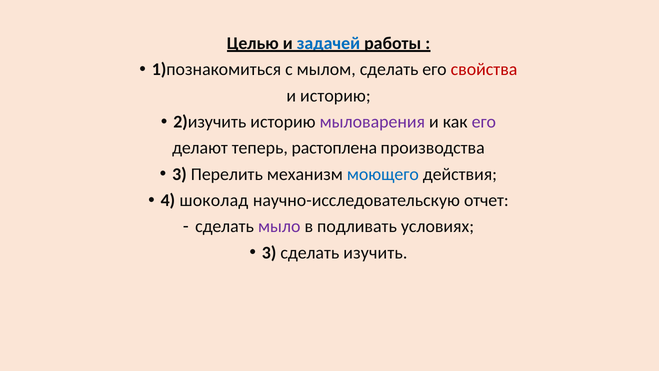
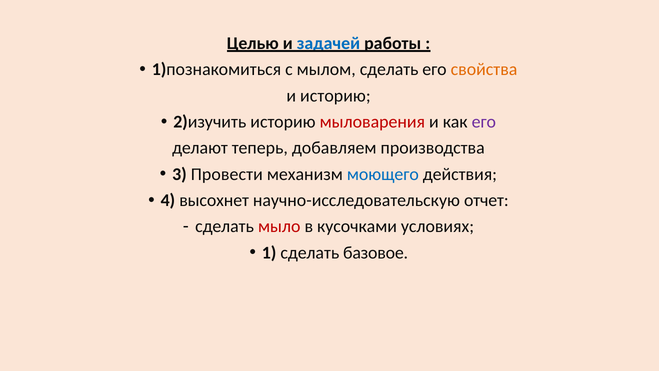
свойства colour: red -> orange
мыловарения colour: purple -> red
растоплена: растоплена -> добавляем
Перелить: Перелить -> Провести
шоколад: шоколад -> высохнет
мыло colour: purple -> red
подливать: подливать -> кусочками
3 at (269, 252): 3 -> 1
изучить: изучить -> базовое
